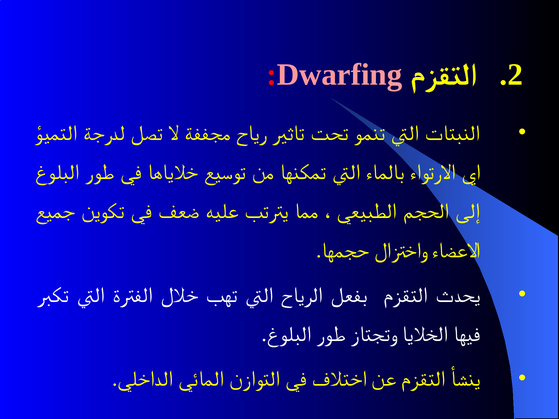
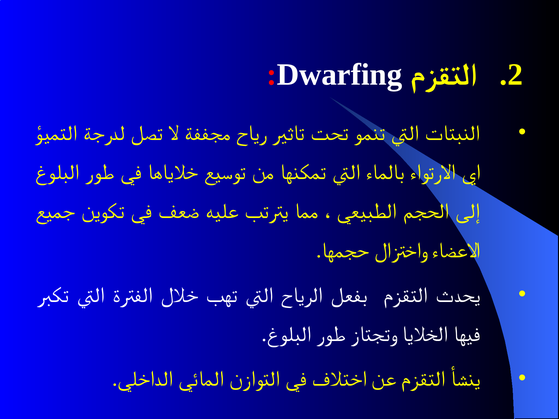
Dwarfing colour: pink -> white
